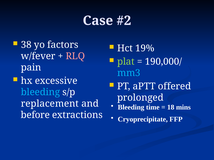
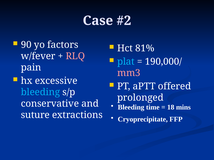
38: 38 -> 90
19%: 19% -> 81%
plat colour: light green -> light blue
mm3 colour: light blue -> pink
replacement: replacement -> conservative
before: before -> suture
